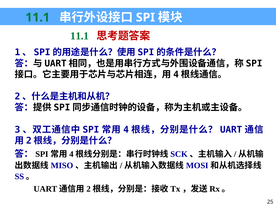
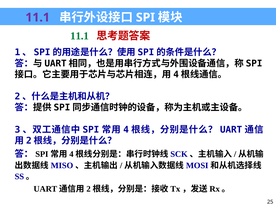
11.1 at (38, 17) colour: green -> purple
